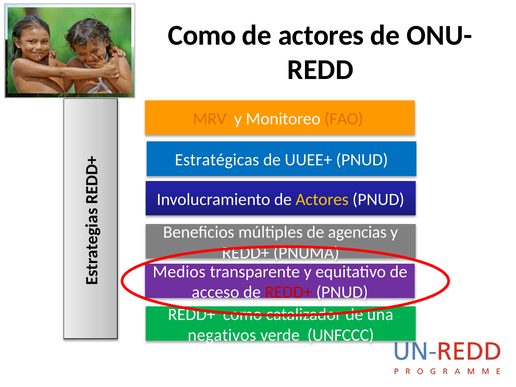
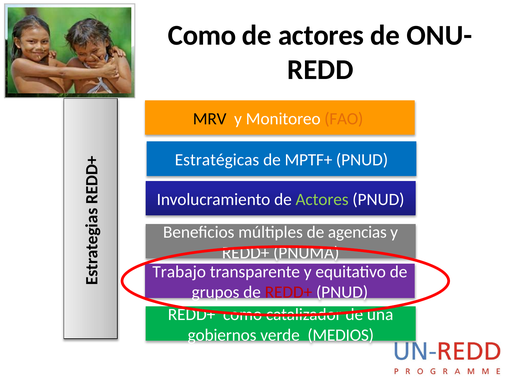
MRV colour: orange -> black
UUEE+: UUEE+ -> MPTF+
Actores at (322, 199) colour: yellow -> light green
Medios: Medios -> Trabajo
acceso: acceso -> grupos
negativos: negativos -> gobiernos
UNFCCC: UNFCCC -> MEDIOS
